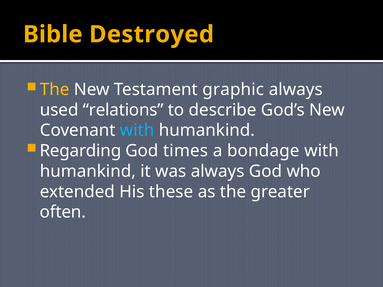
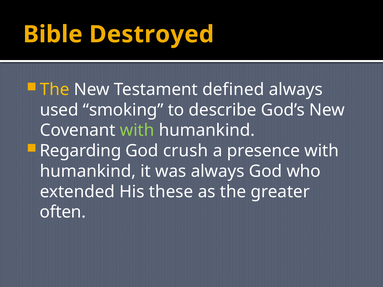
graphic: graphic -> defined
relations: relations -> smoking
with at (137, 130) colour: light blue -> light green
times: times -> crush
bondage: bondage -> presence
